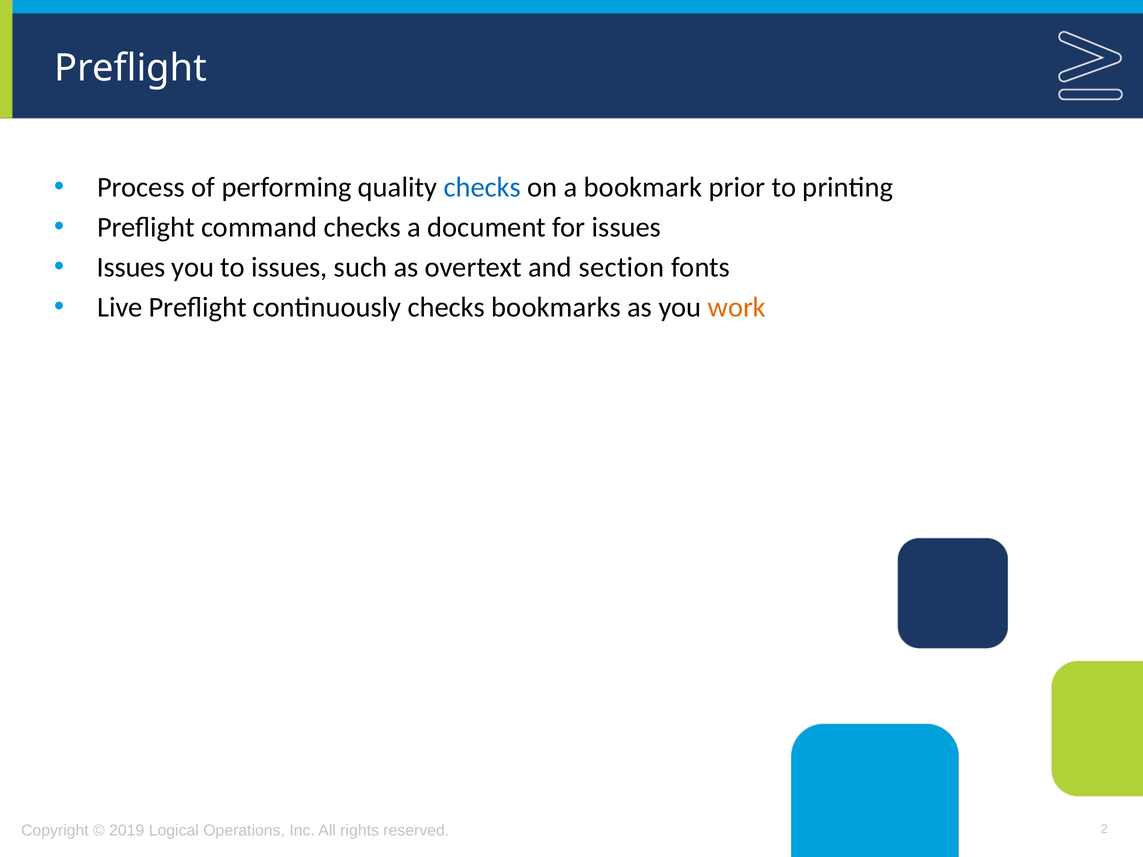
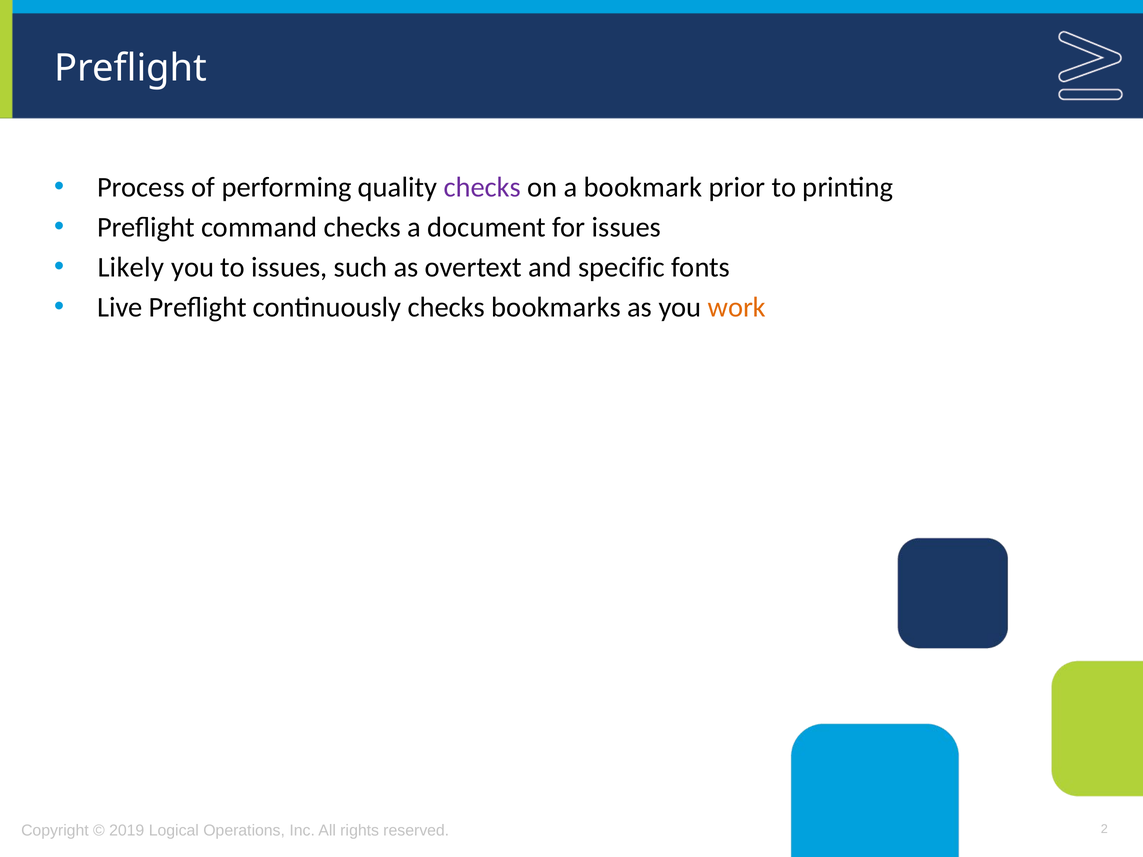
checks at (482, 188) colour: blue -> purple
Issues at (131, 268): Issues -> Likely
section: section -> specific
